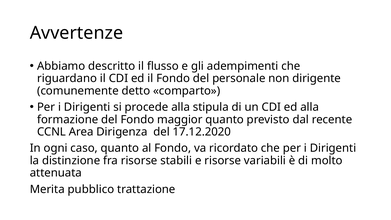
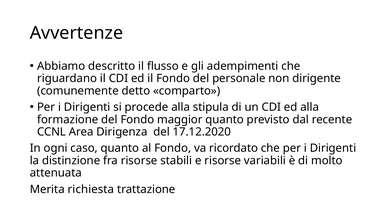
pubblico: pubblico -> richiesta
